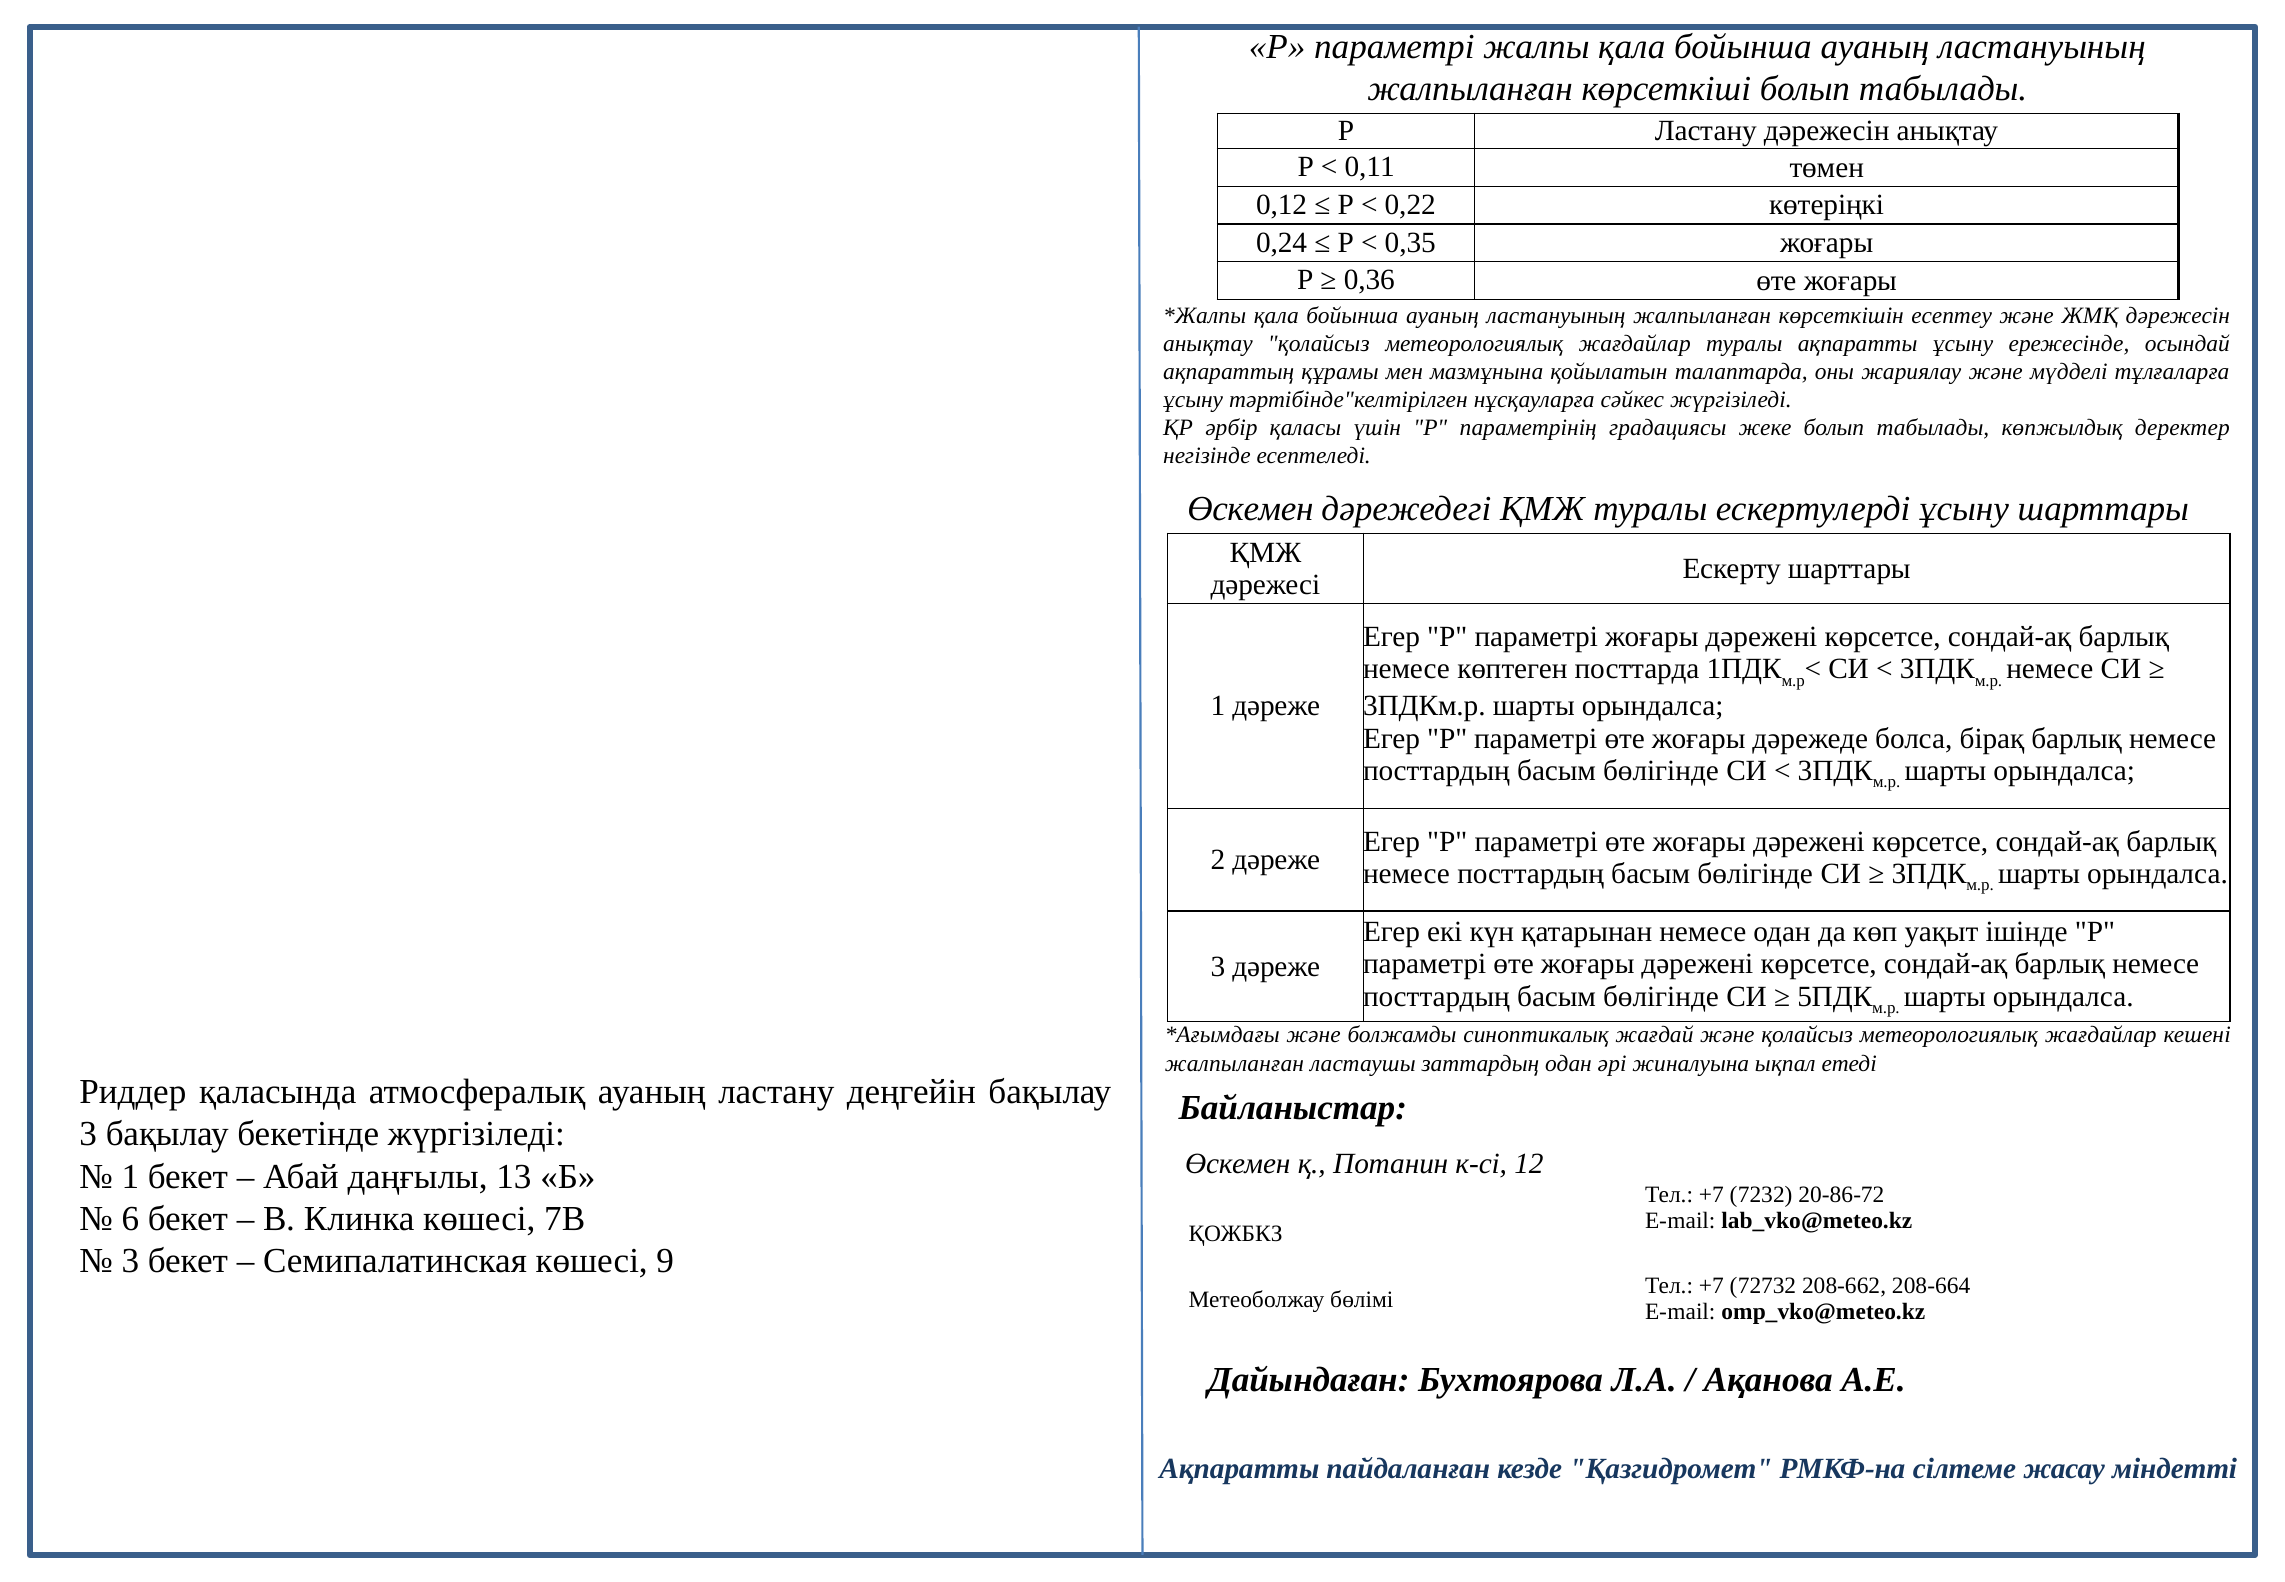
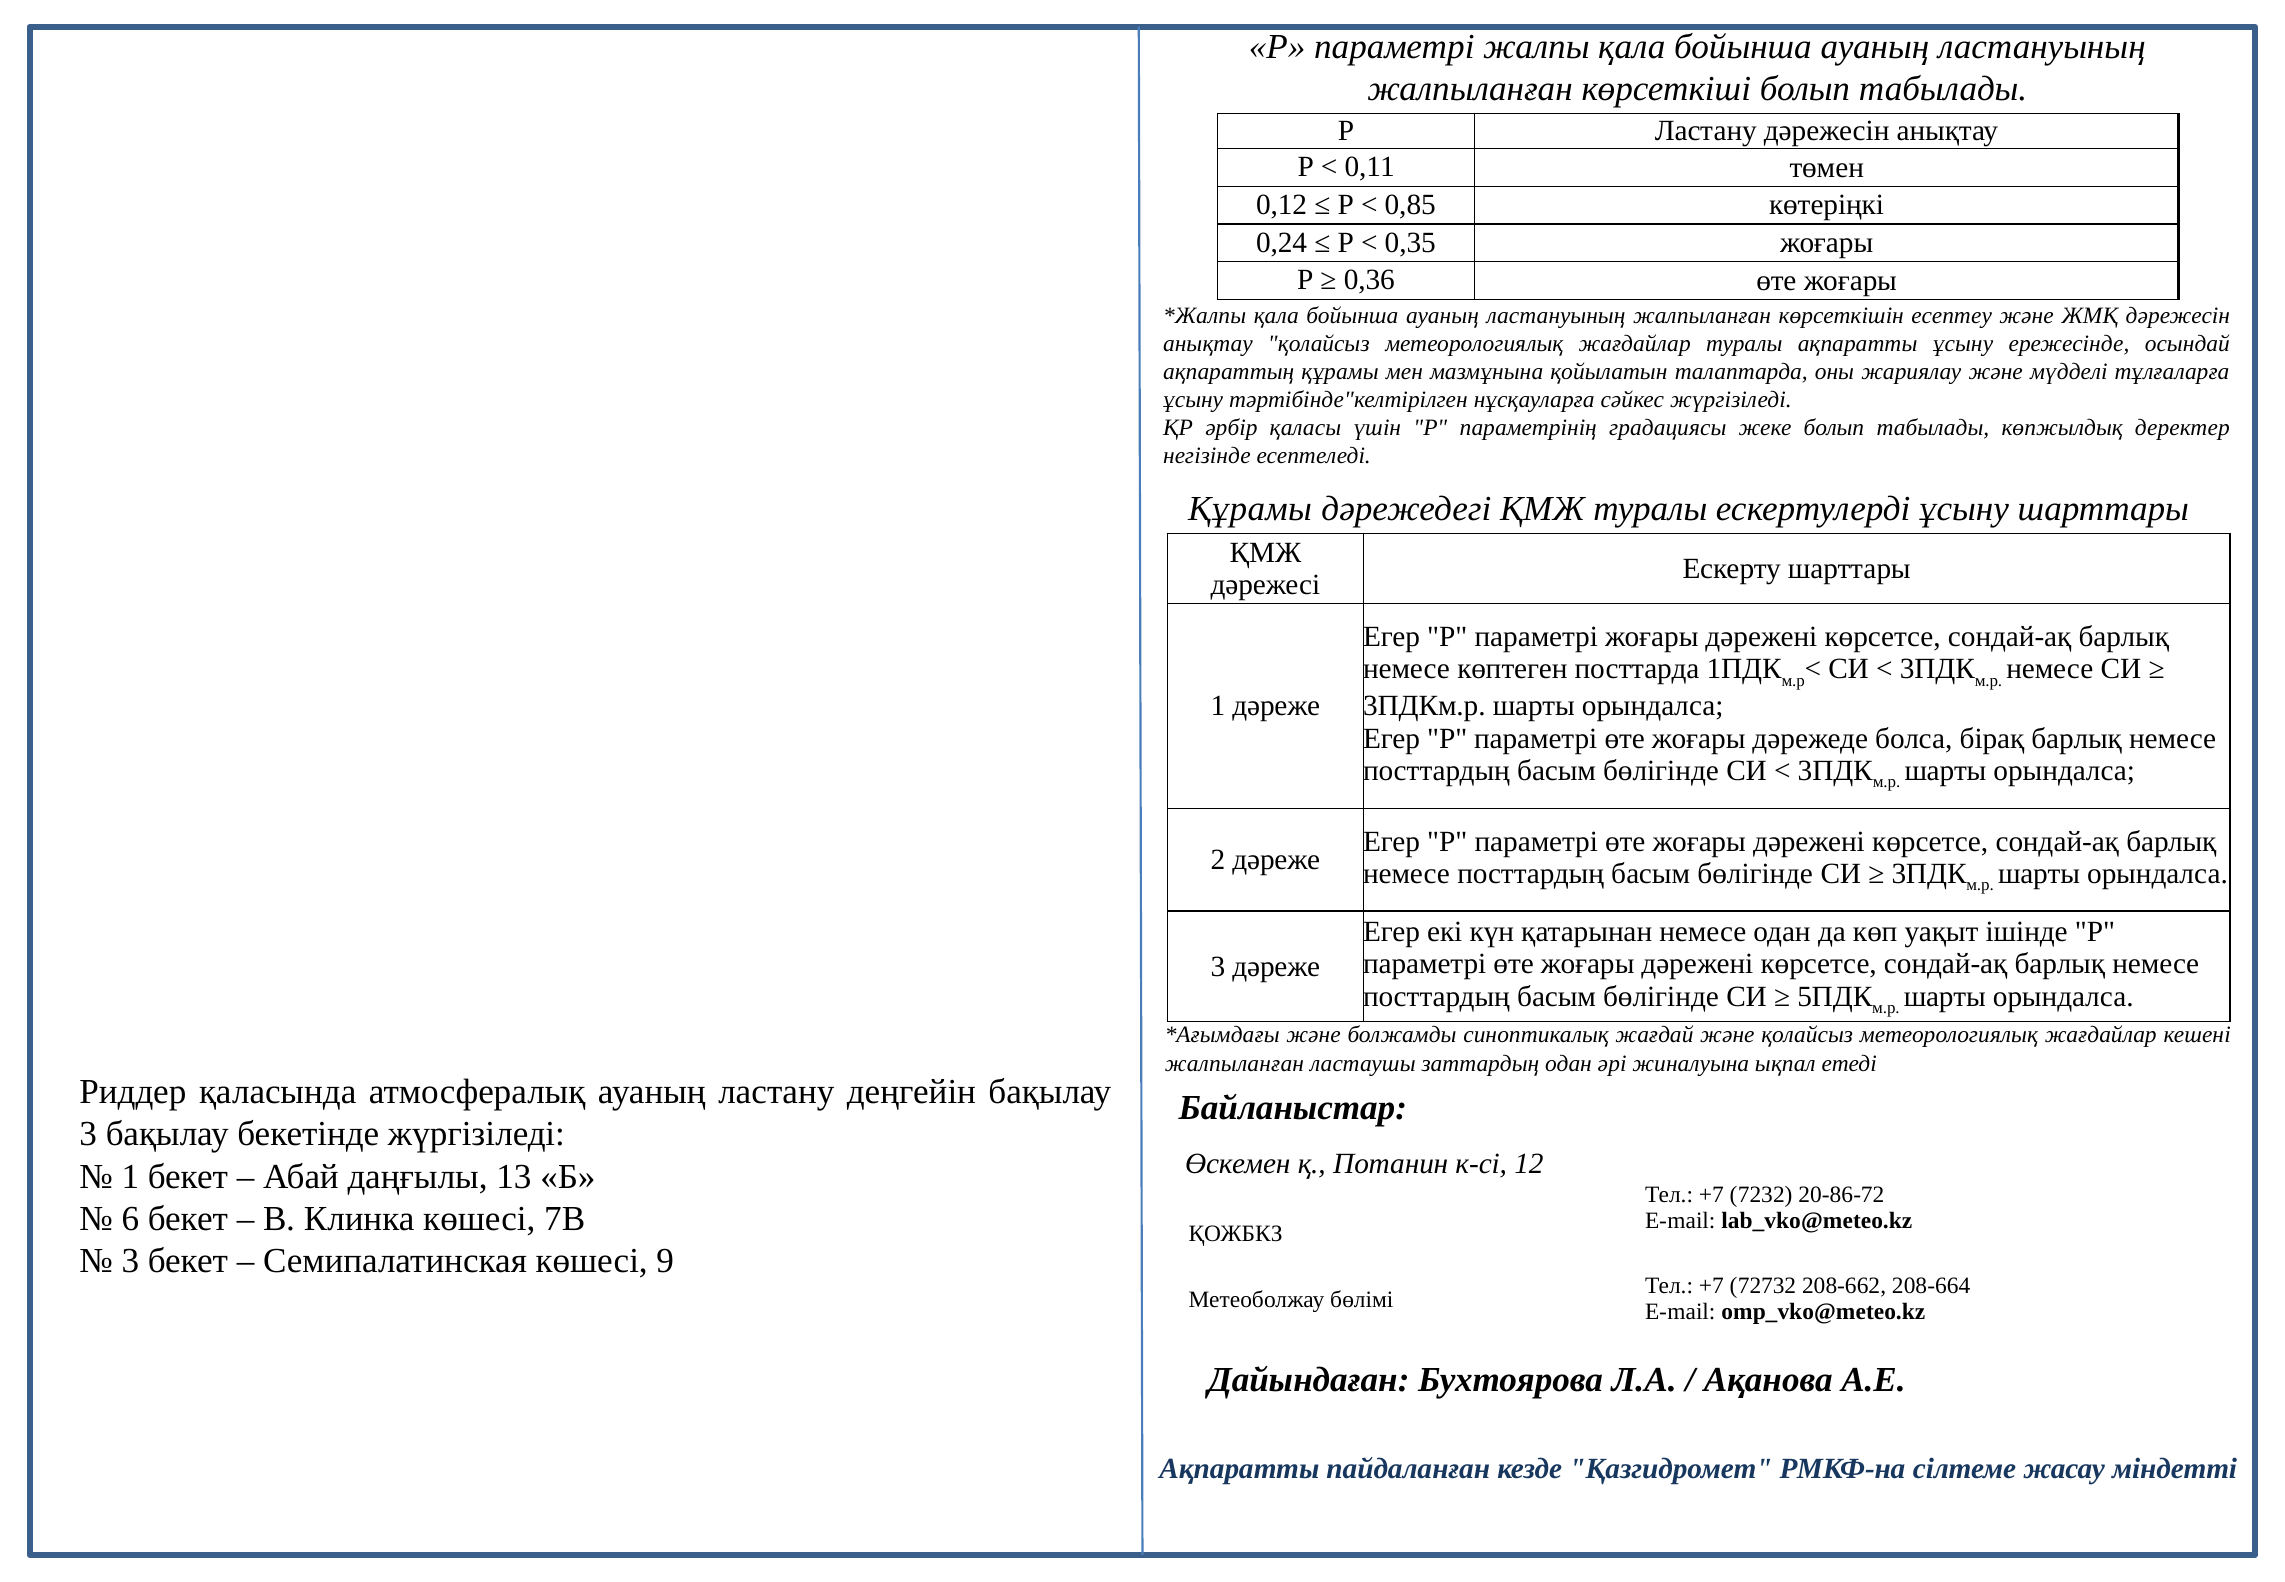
0,22: 0,22 -> 0,85
Өскемен at (1250, 509): Өскемен -> Құрамы
